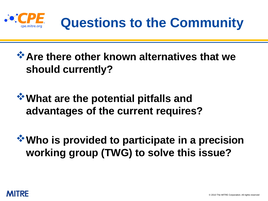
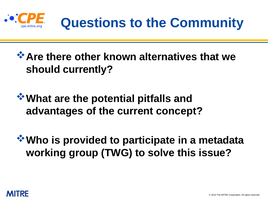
requires: requires -> concept
precision: precision -> metadata
